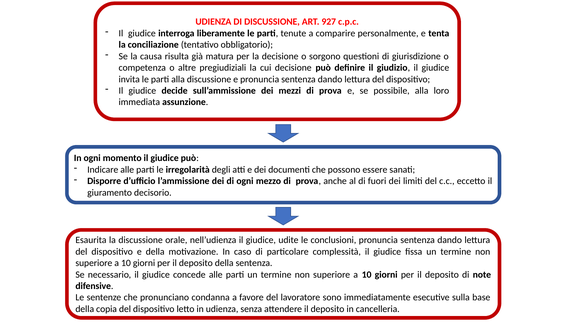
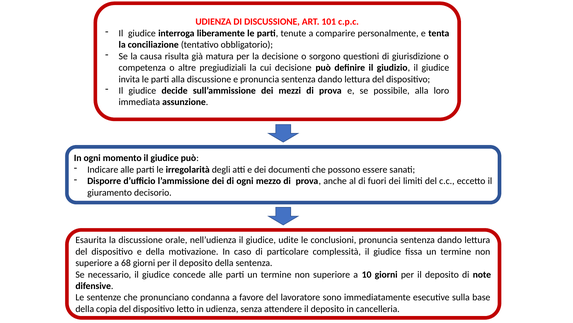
927: 927 -> 101
10 at (126, 262): 10 -> 68
